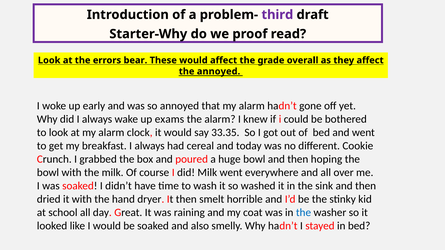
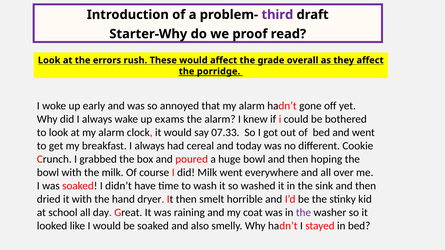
bear: bear -> rush
the annoyed: annoyed -> porridge
33.35: 33.35 -> 07.33
the at (303, 213) colour: blue -> purple
